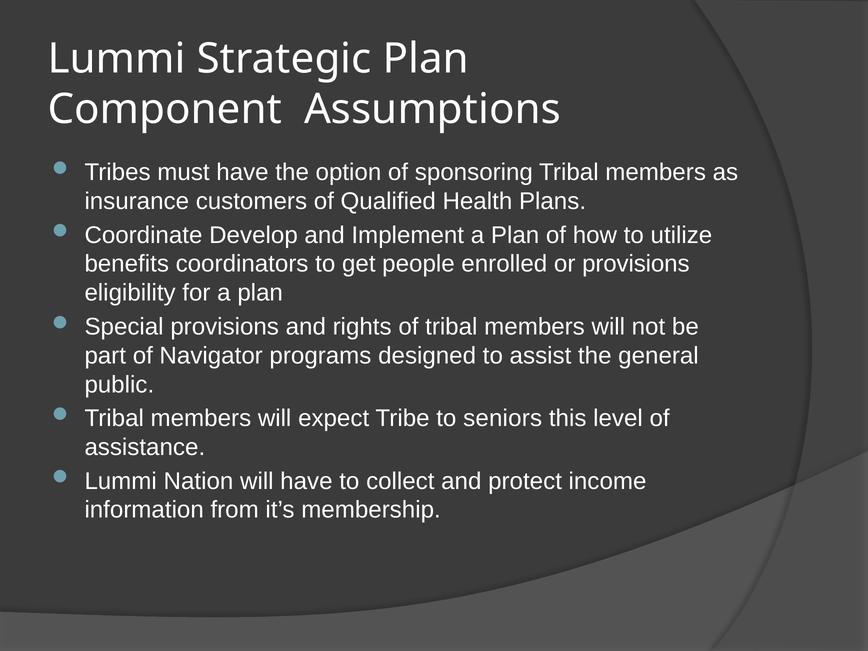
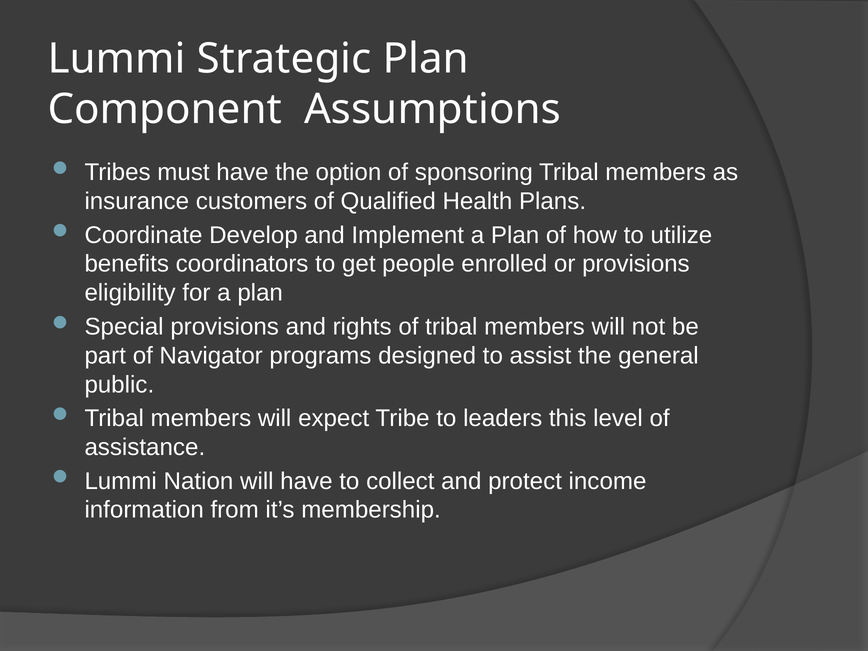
seniors: seniors -> leaders
